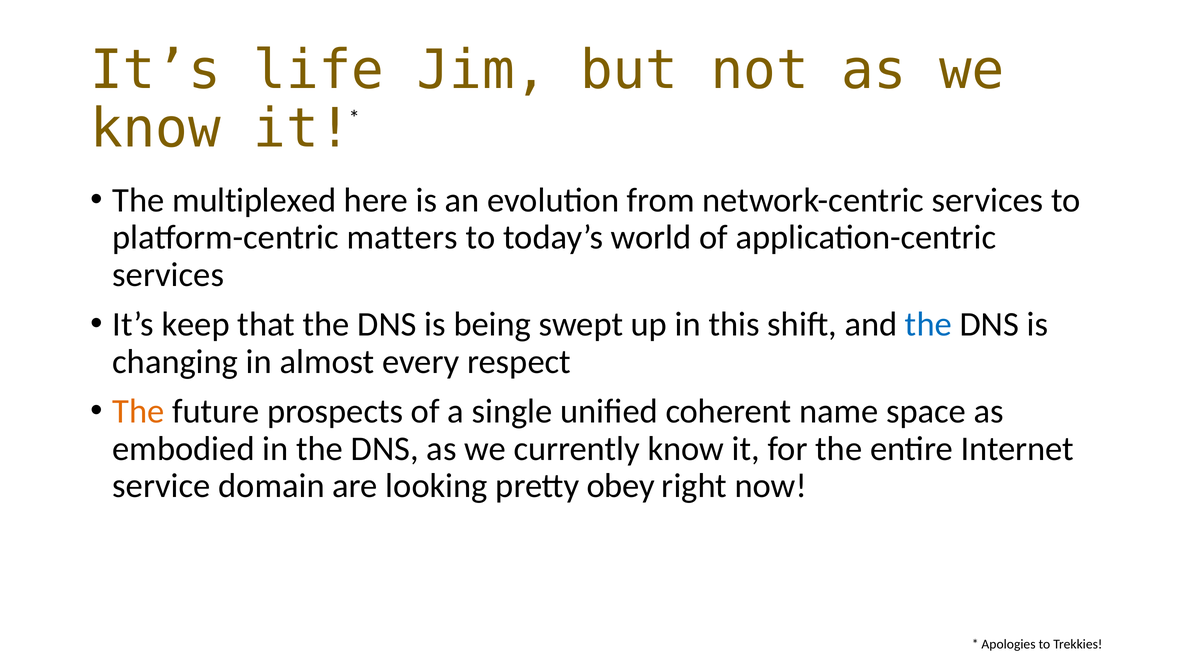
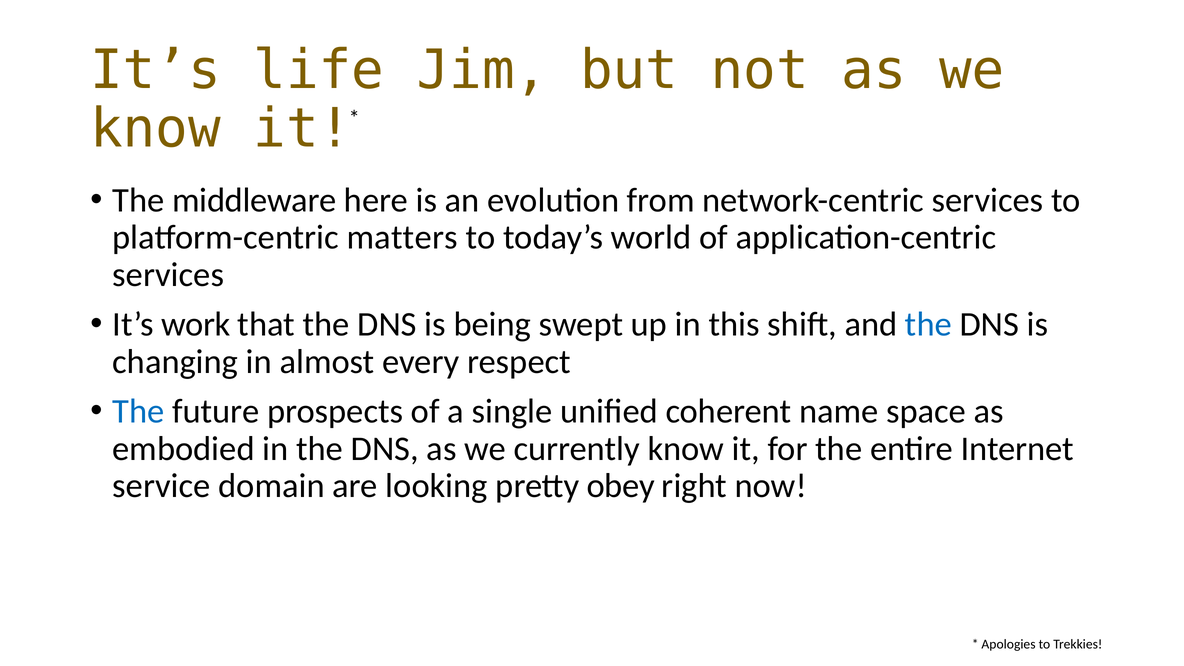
multiplexed: multiplexed -> middleware
keep: keep -> work
The at (138, 411) colour: orange -> blue
